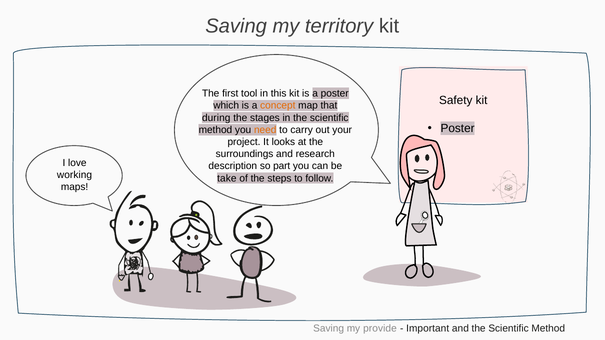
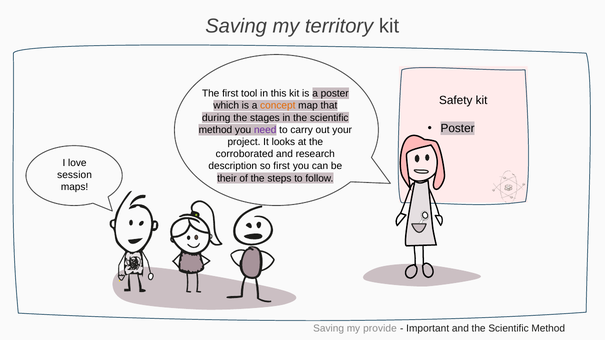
need colour: orange -> purple
surroundings: surroundings -> corroborated
so part: part -> first
working: working -> session
take: take -> their
